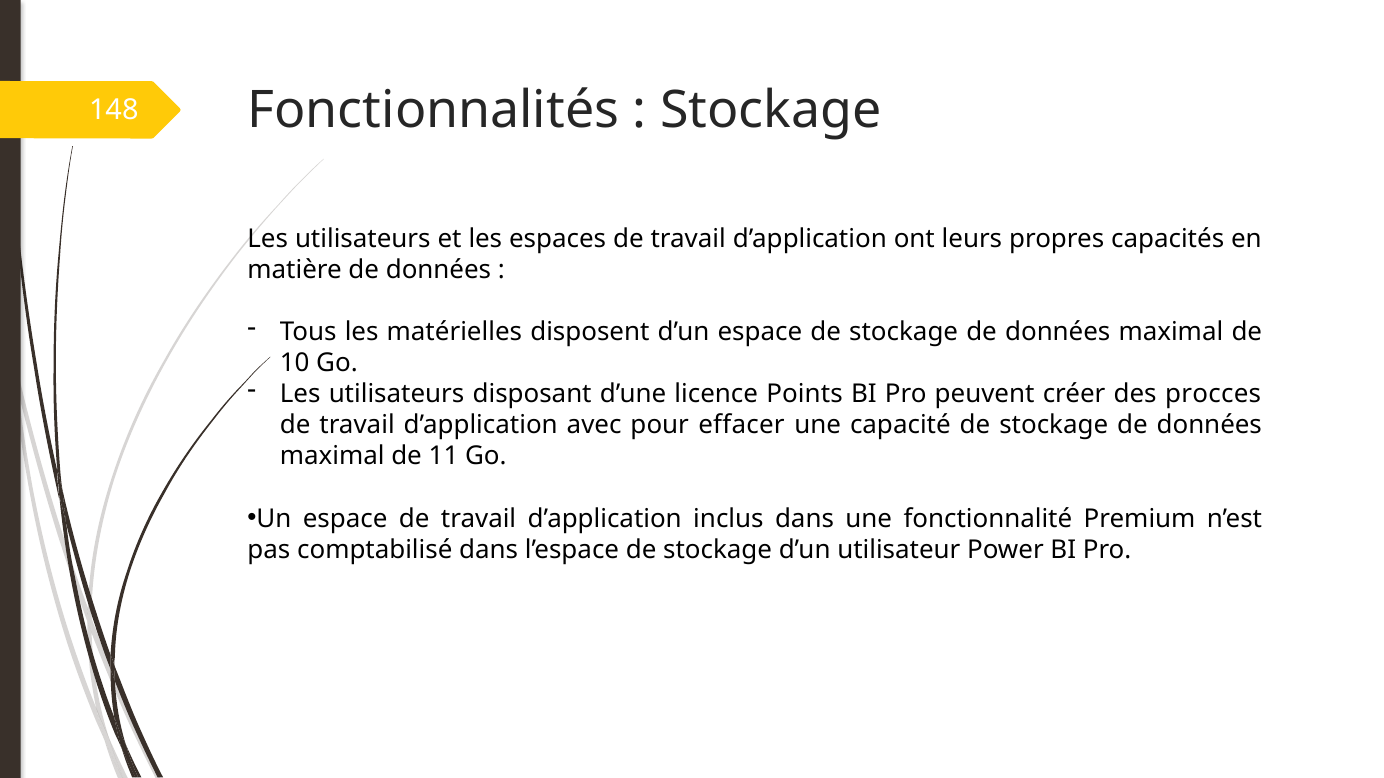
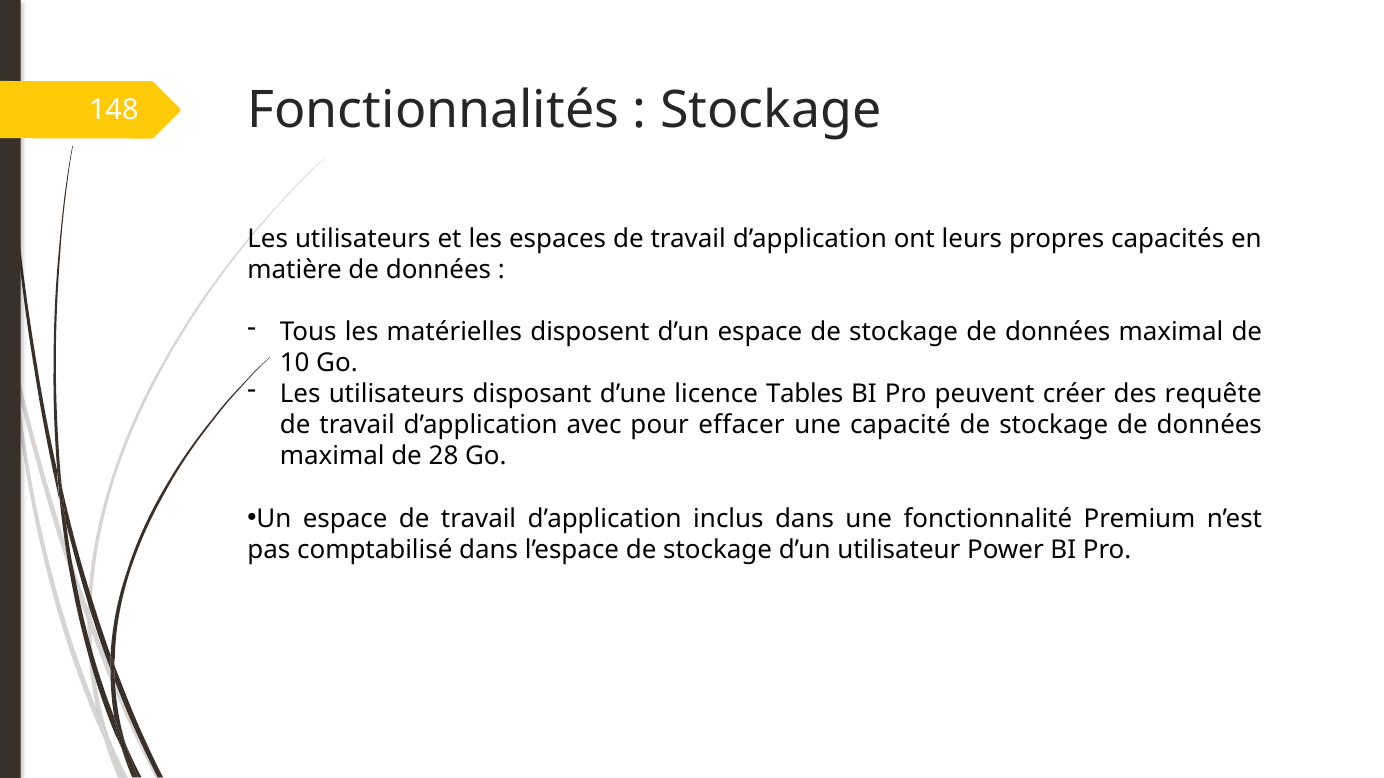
Points: Points -> Tables
procces: procces -> requête
11: 11 -> 28
